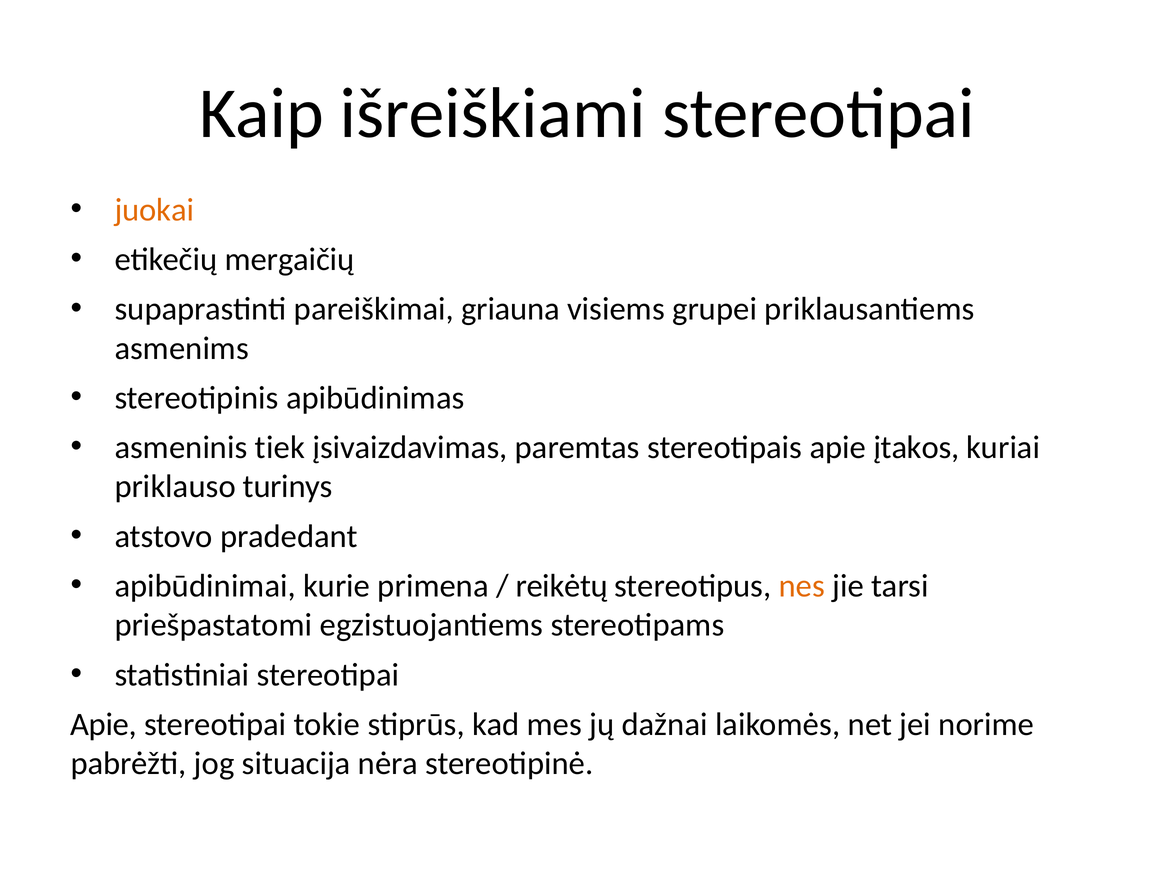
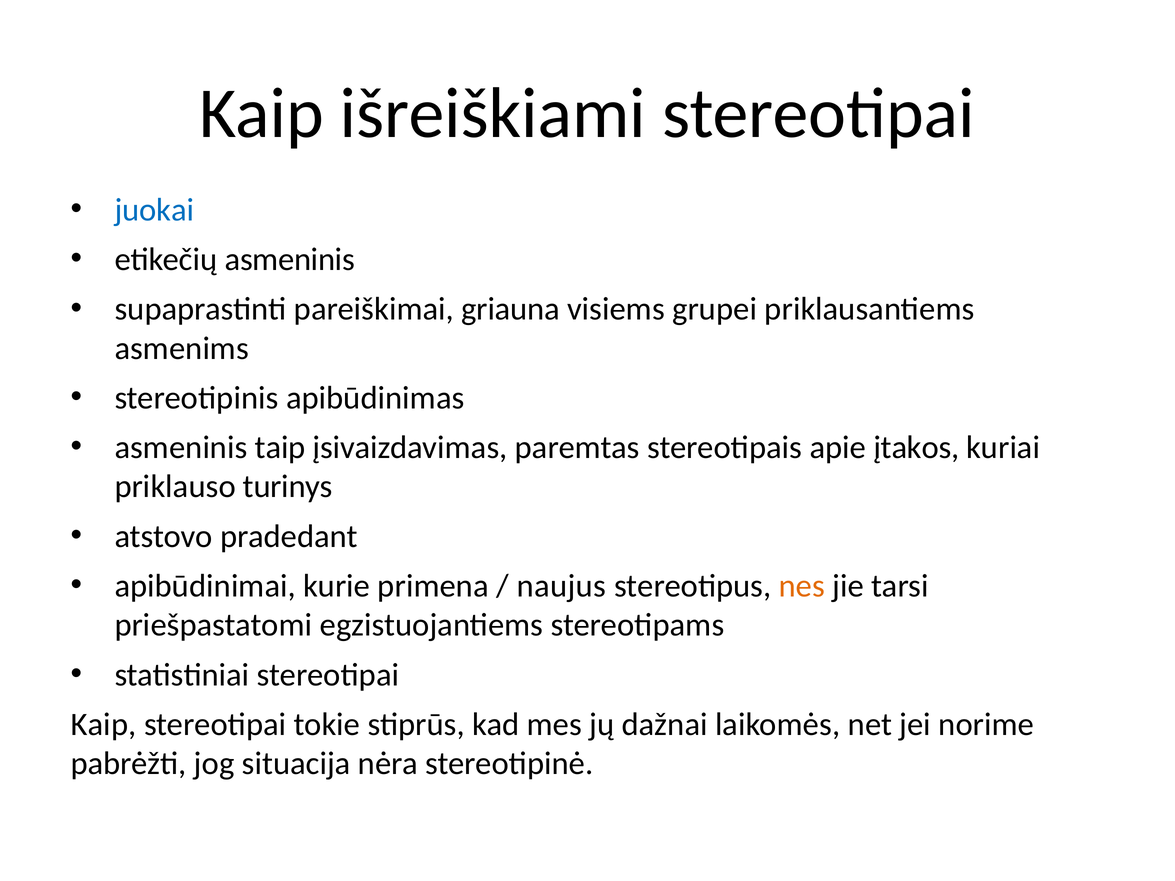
juokai colour: orange -> blue
etikečių mergaičių: mergaičių -> asmeninis
tiek: tiek -> taip
reikėtų: reikėtų -> naujus
Apie at (104, 725): Apie -> Kaip
